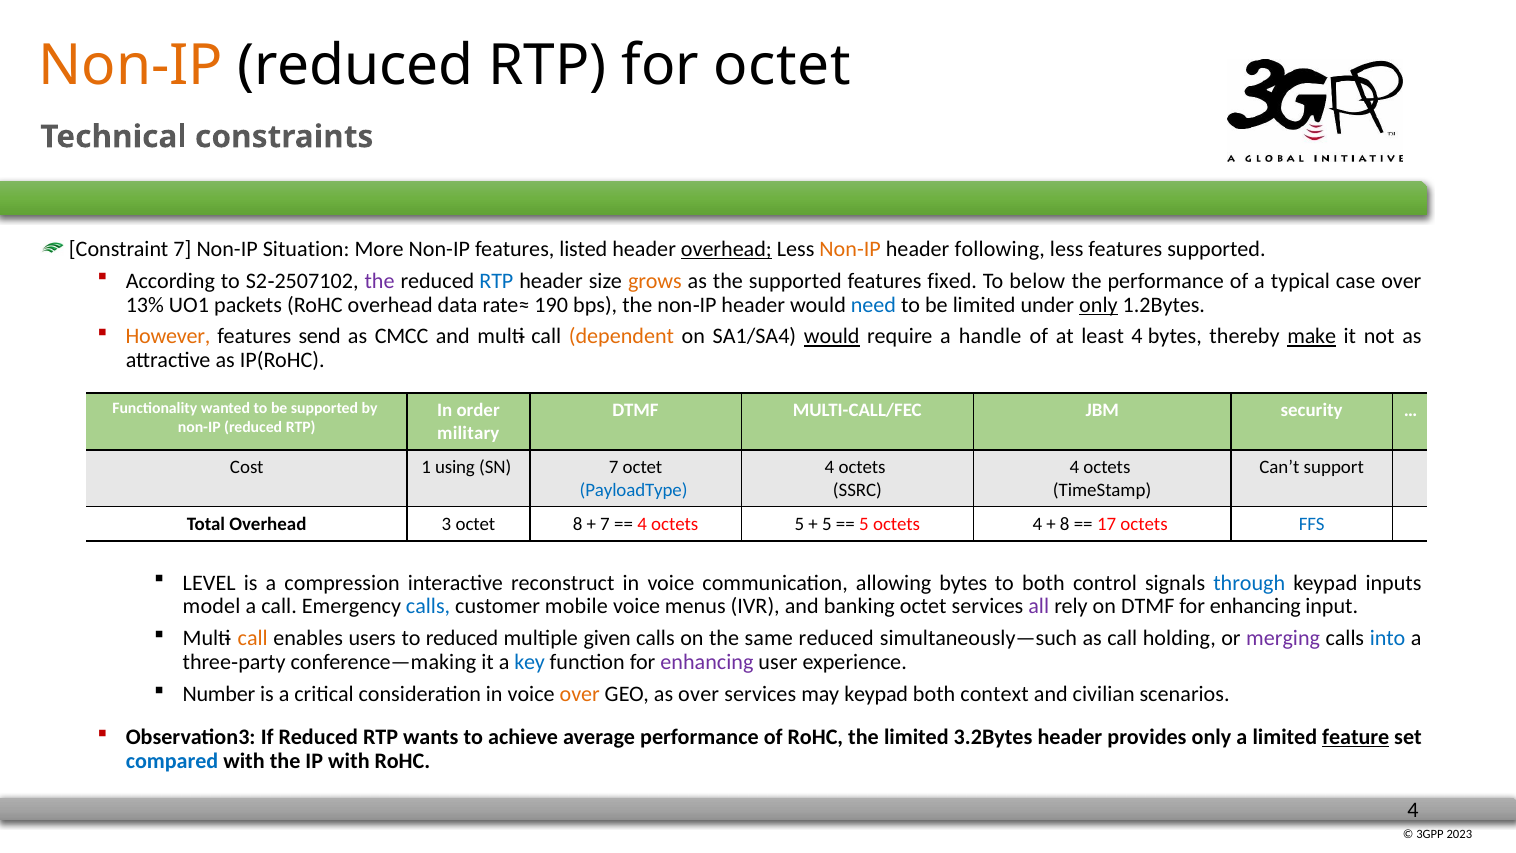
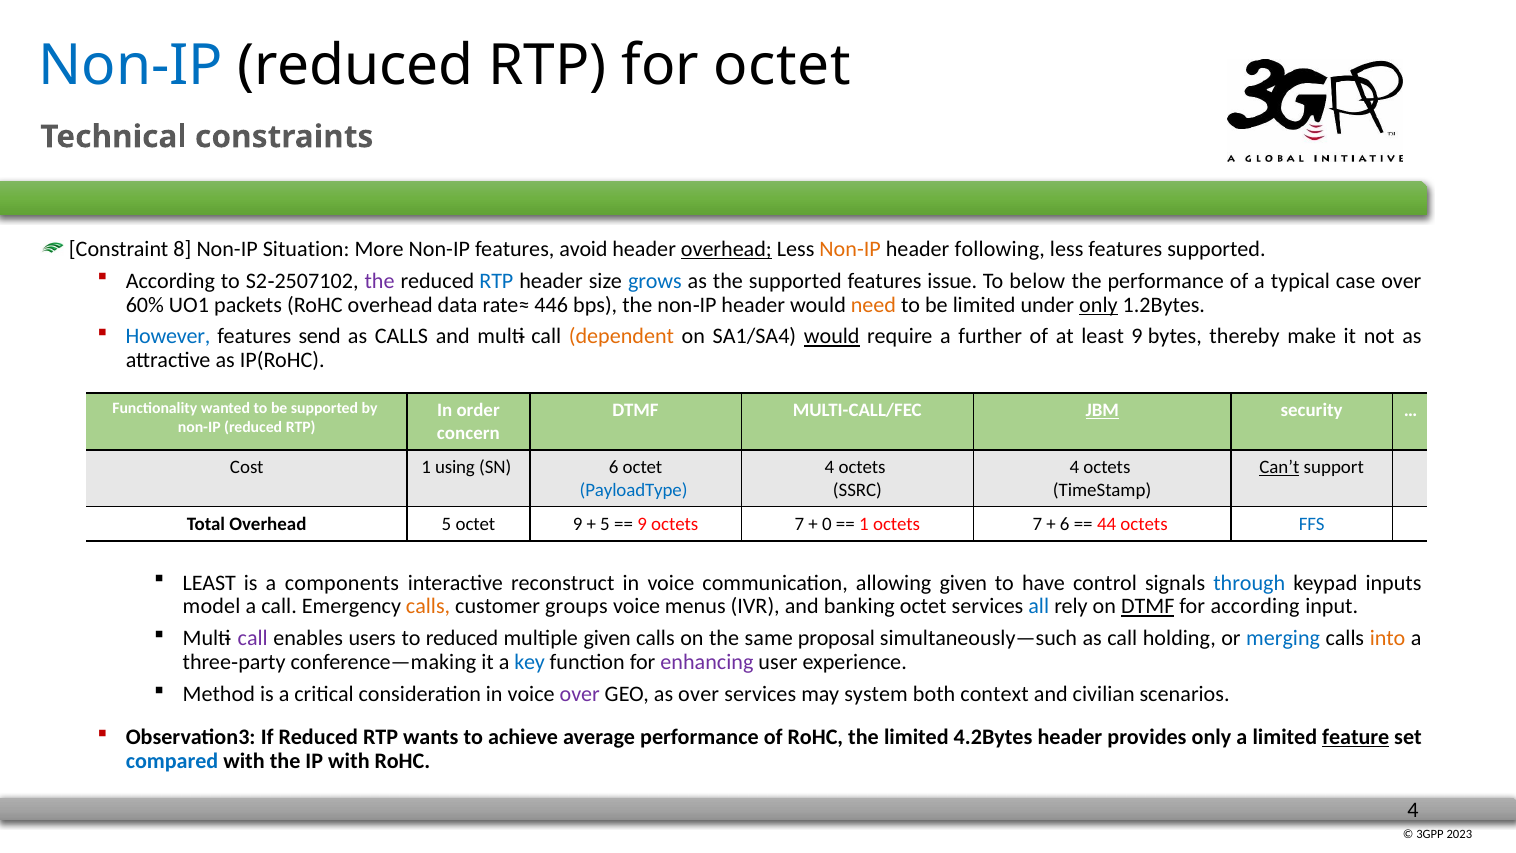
Non-IP at (131, 66) colour: orange -> blue
Constraint 7: 7 -> 8
listed: listed -> avoid
grows colour: orange -> blue
fixed: fixed -> issue
13%: 13% -> 60%
190: 190 -> 446
need colour: blue -> orange
However colour: orange -> blue
as CMCC: CMCC -> CALLS
handle: handle -> further
least 4: 4 -> 9
make underline: present -> none
JBM underline: none -> present
military: military -> concern
SN 7: 7 -> 6
Can’t underline: none -> present
Overhead 3: 3 -> 5
octet 8: 8 -> 9
7 at (605, 524): 7 -> 5
4 at (642, 524): 4 -> 9
5 at (799, 524): 5 -> 7
5 at (827, 524): 5 -> 0
5 at (864, 524): 5 -> 1
4 at (1037, 524): 4 -> 7
8 at (1065, 524): 8 -> 6
17: 17 -> 44
LEVEL at (209, 583): LEVEL -> LEAST
compression: compression -> components
allowing bytes: bytes -> given
to both: both -> have
calls at (428, 606) colour: blue -> orange
mobile: mobile -> groups
all colour: purple -> blue
DTMF at (1148, 606) underline: none -> present
enhancing at (1255, 606): enhancing -> according
call at (253, 638) colour: orange -> purple
same reduced: reduced -> proposal
merging colour: purple -> blue
into colour: blue -> orange
Number: Number -> Method
over at (580, 694) colour: orange -> purple
may keypad: keypad -> system
3.2Bytes: 3.2Bytes -> 4.2Bytes
